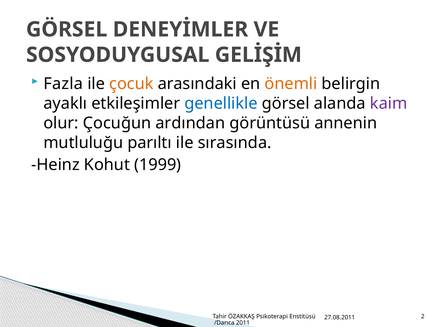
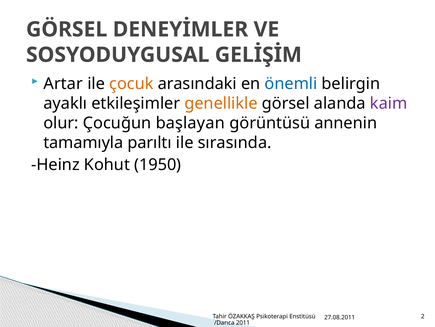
Fazla: Fazla -> Artar
önemli colour: orange -> blue
genellikle colour: blue -> orange
ardından: ardından -> başlayan
mutluluğu: mutluluğu -> tamamıyla
1999: 1999 -> 1950
